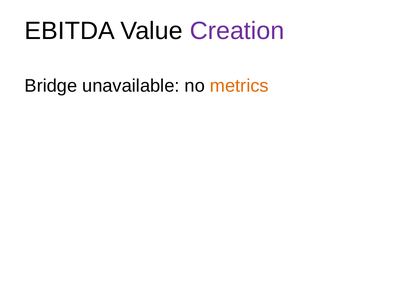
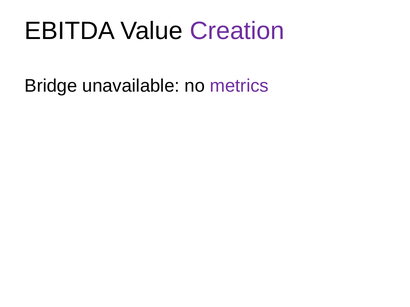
metrics colour: orange -> purple
